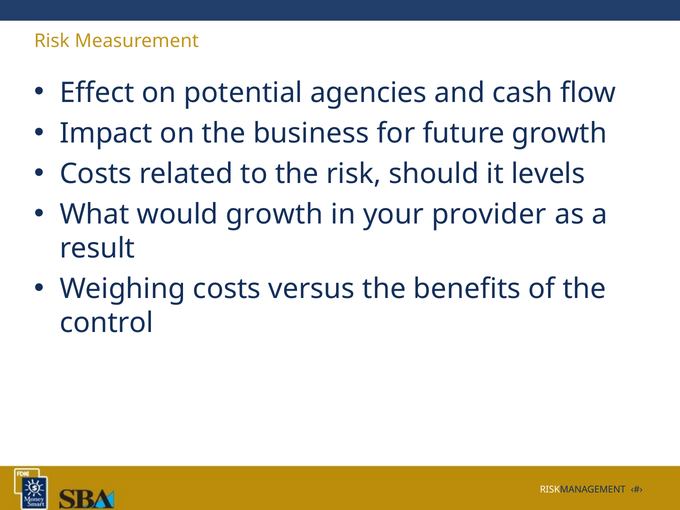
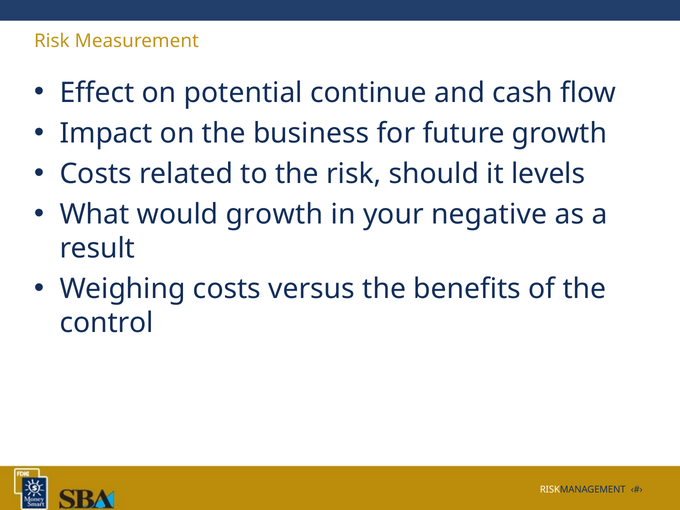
agencies: agencies -> continue
provider: provider -> negative
